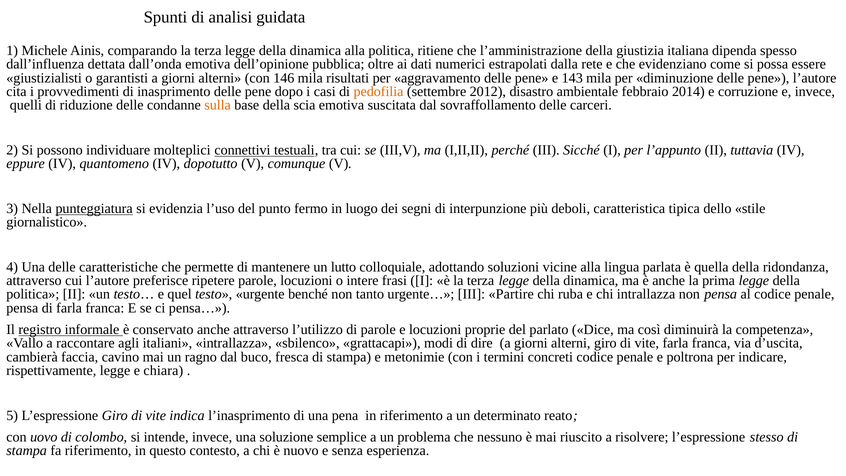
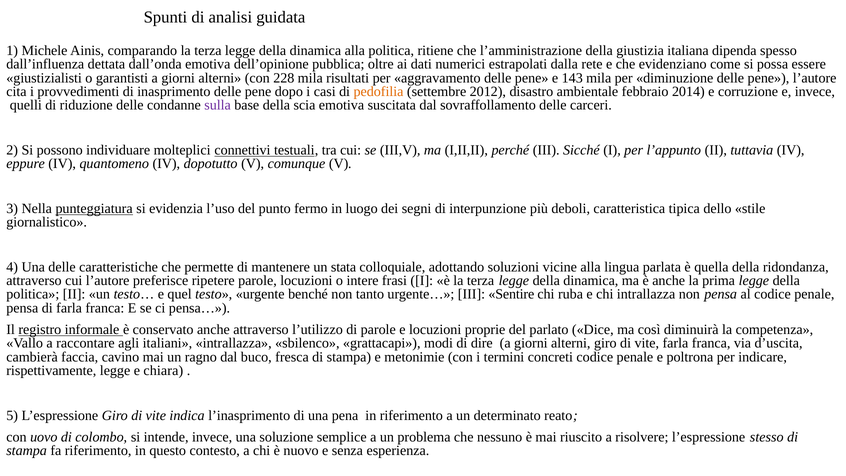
146: 146 -> 228
sulla colour: orange -> purple
lutto: lutto -> stata
Partire: Partire -> Sentire
